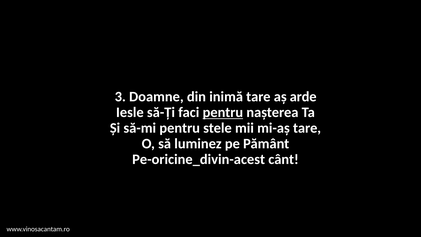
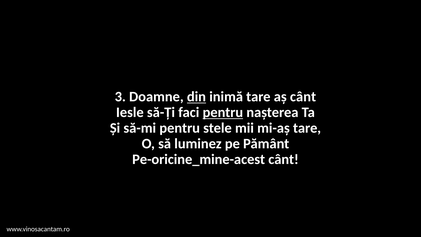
din underline: none -> present
aș arde: arde -> cânt
Pe-oricine_divin-acest: Pe-oricine_divin-acest -> Pe-oricine_mine-acest
